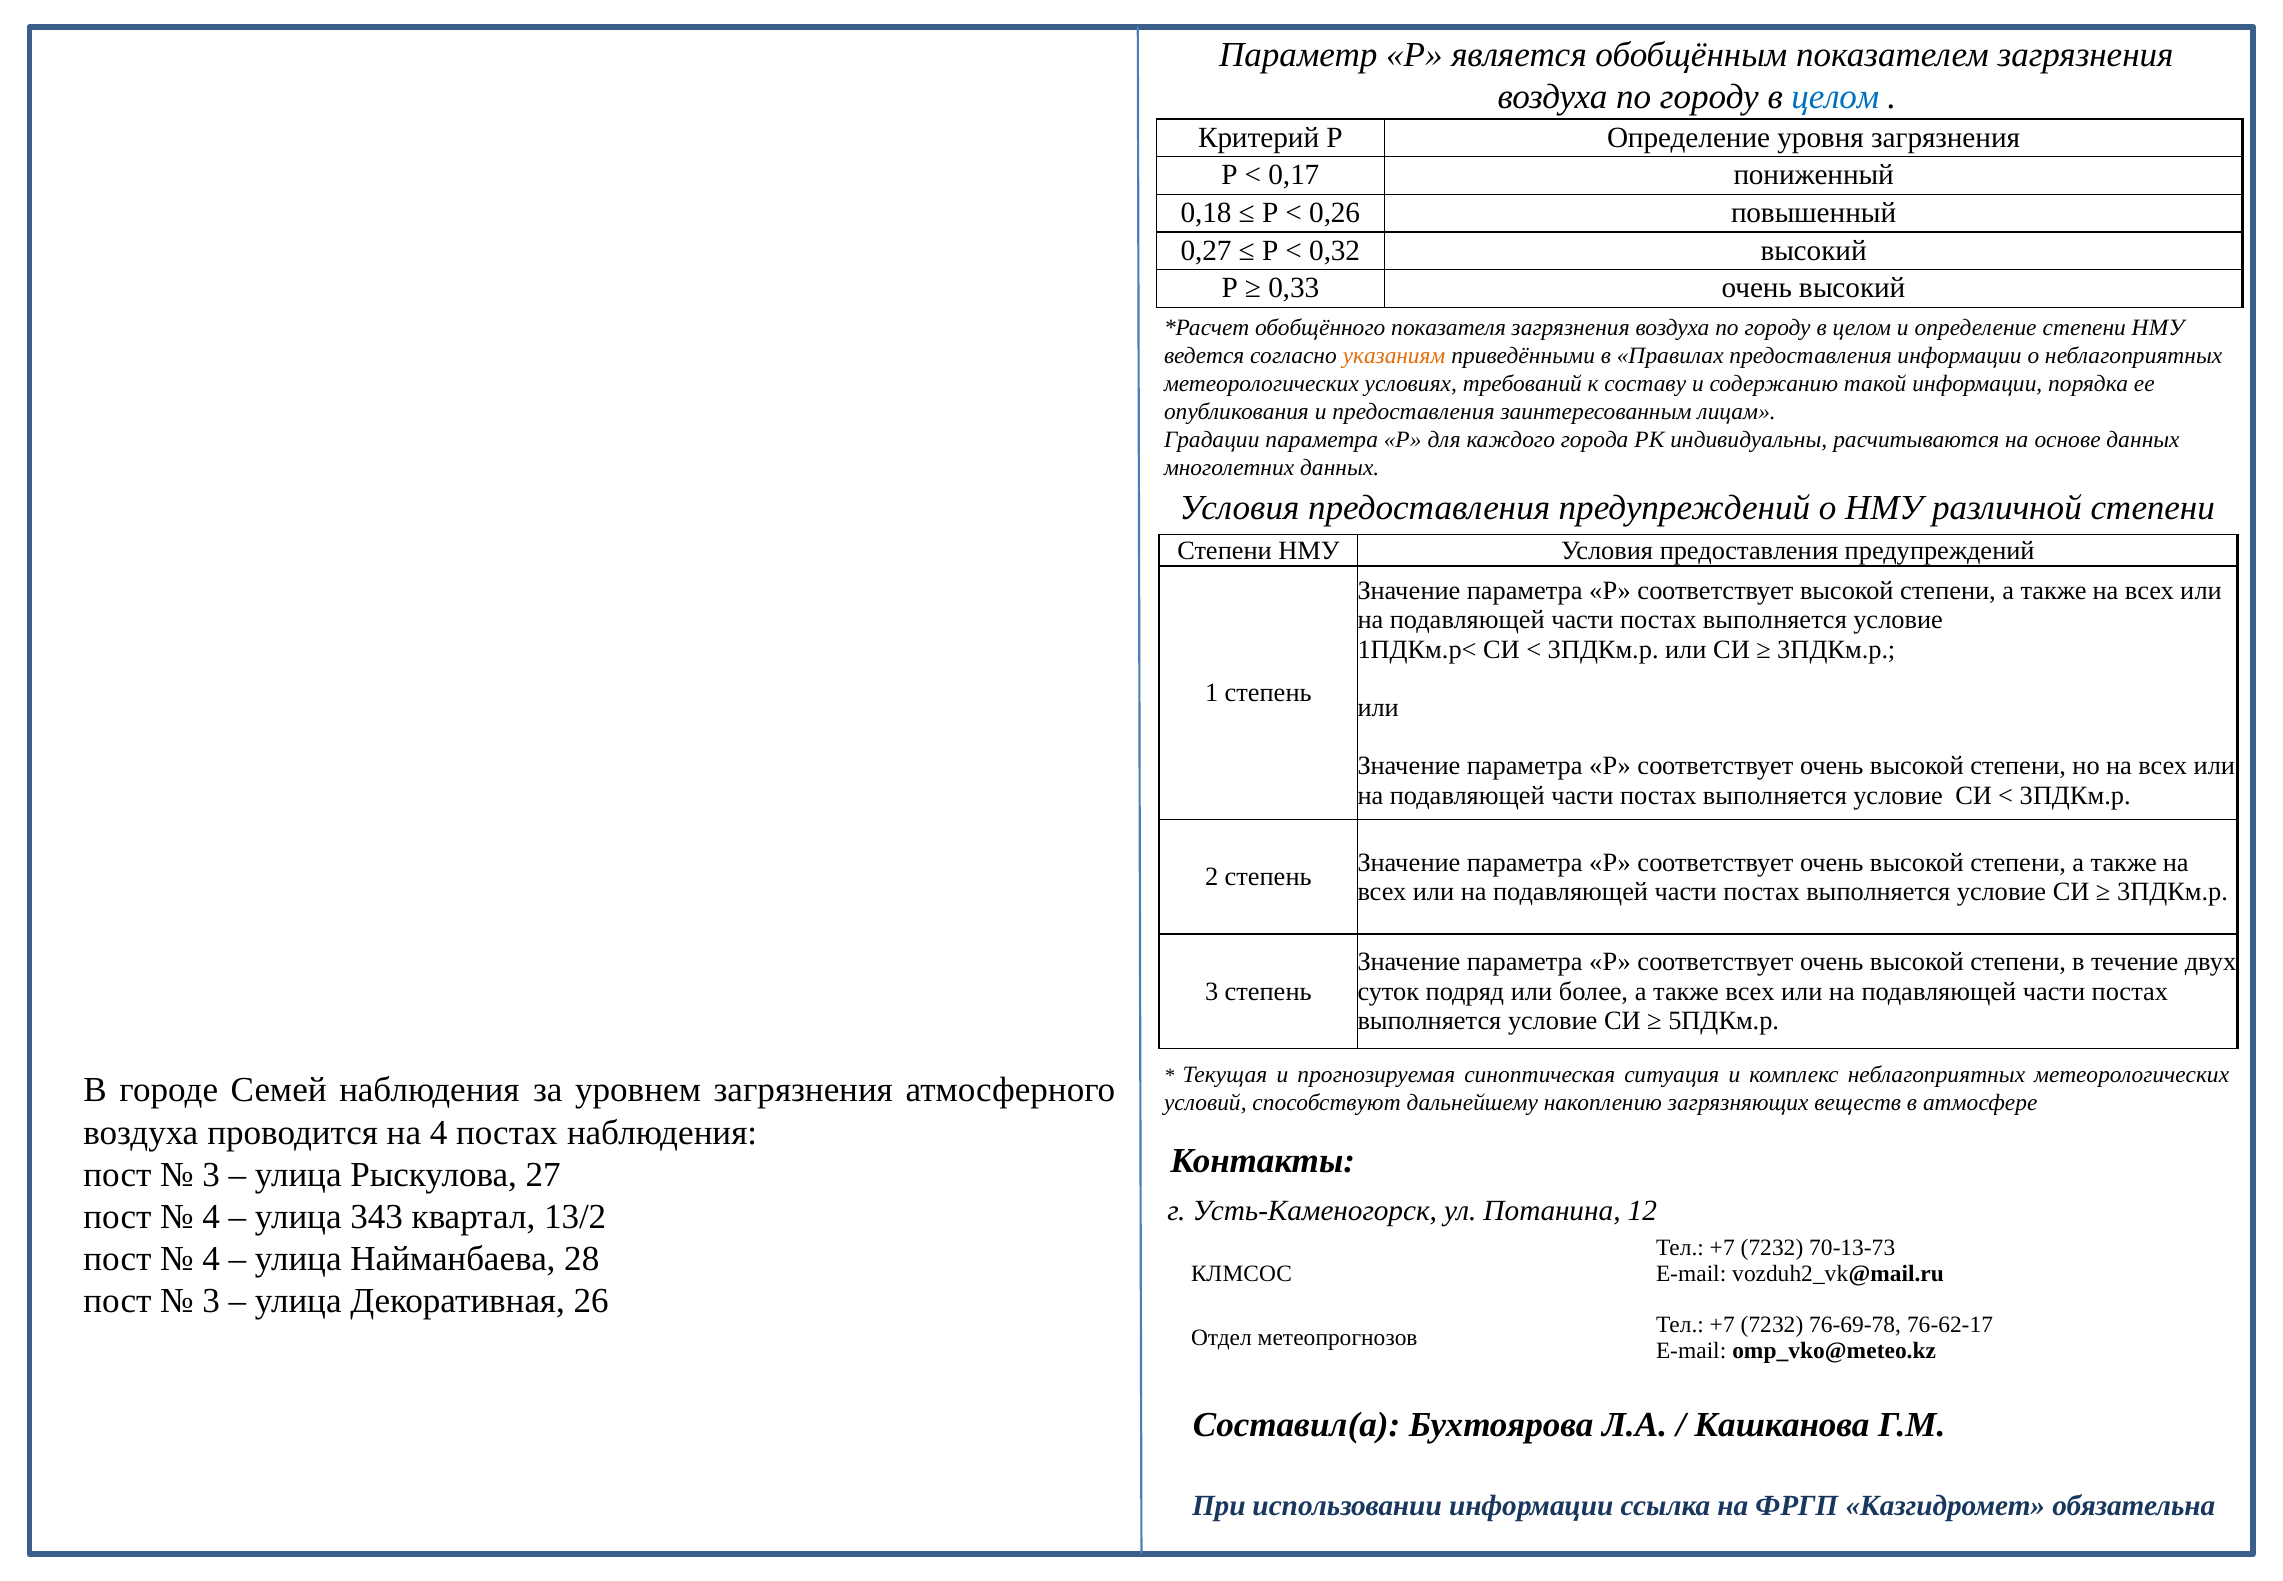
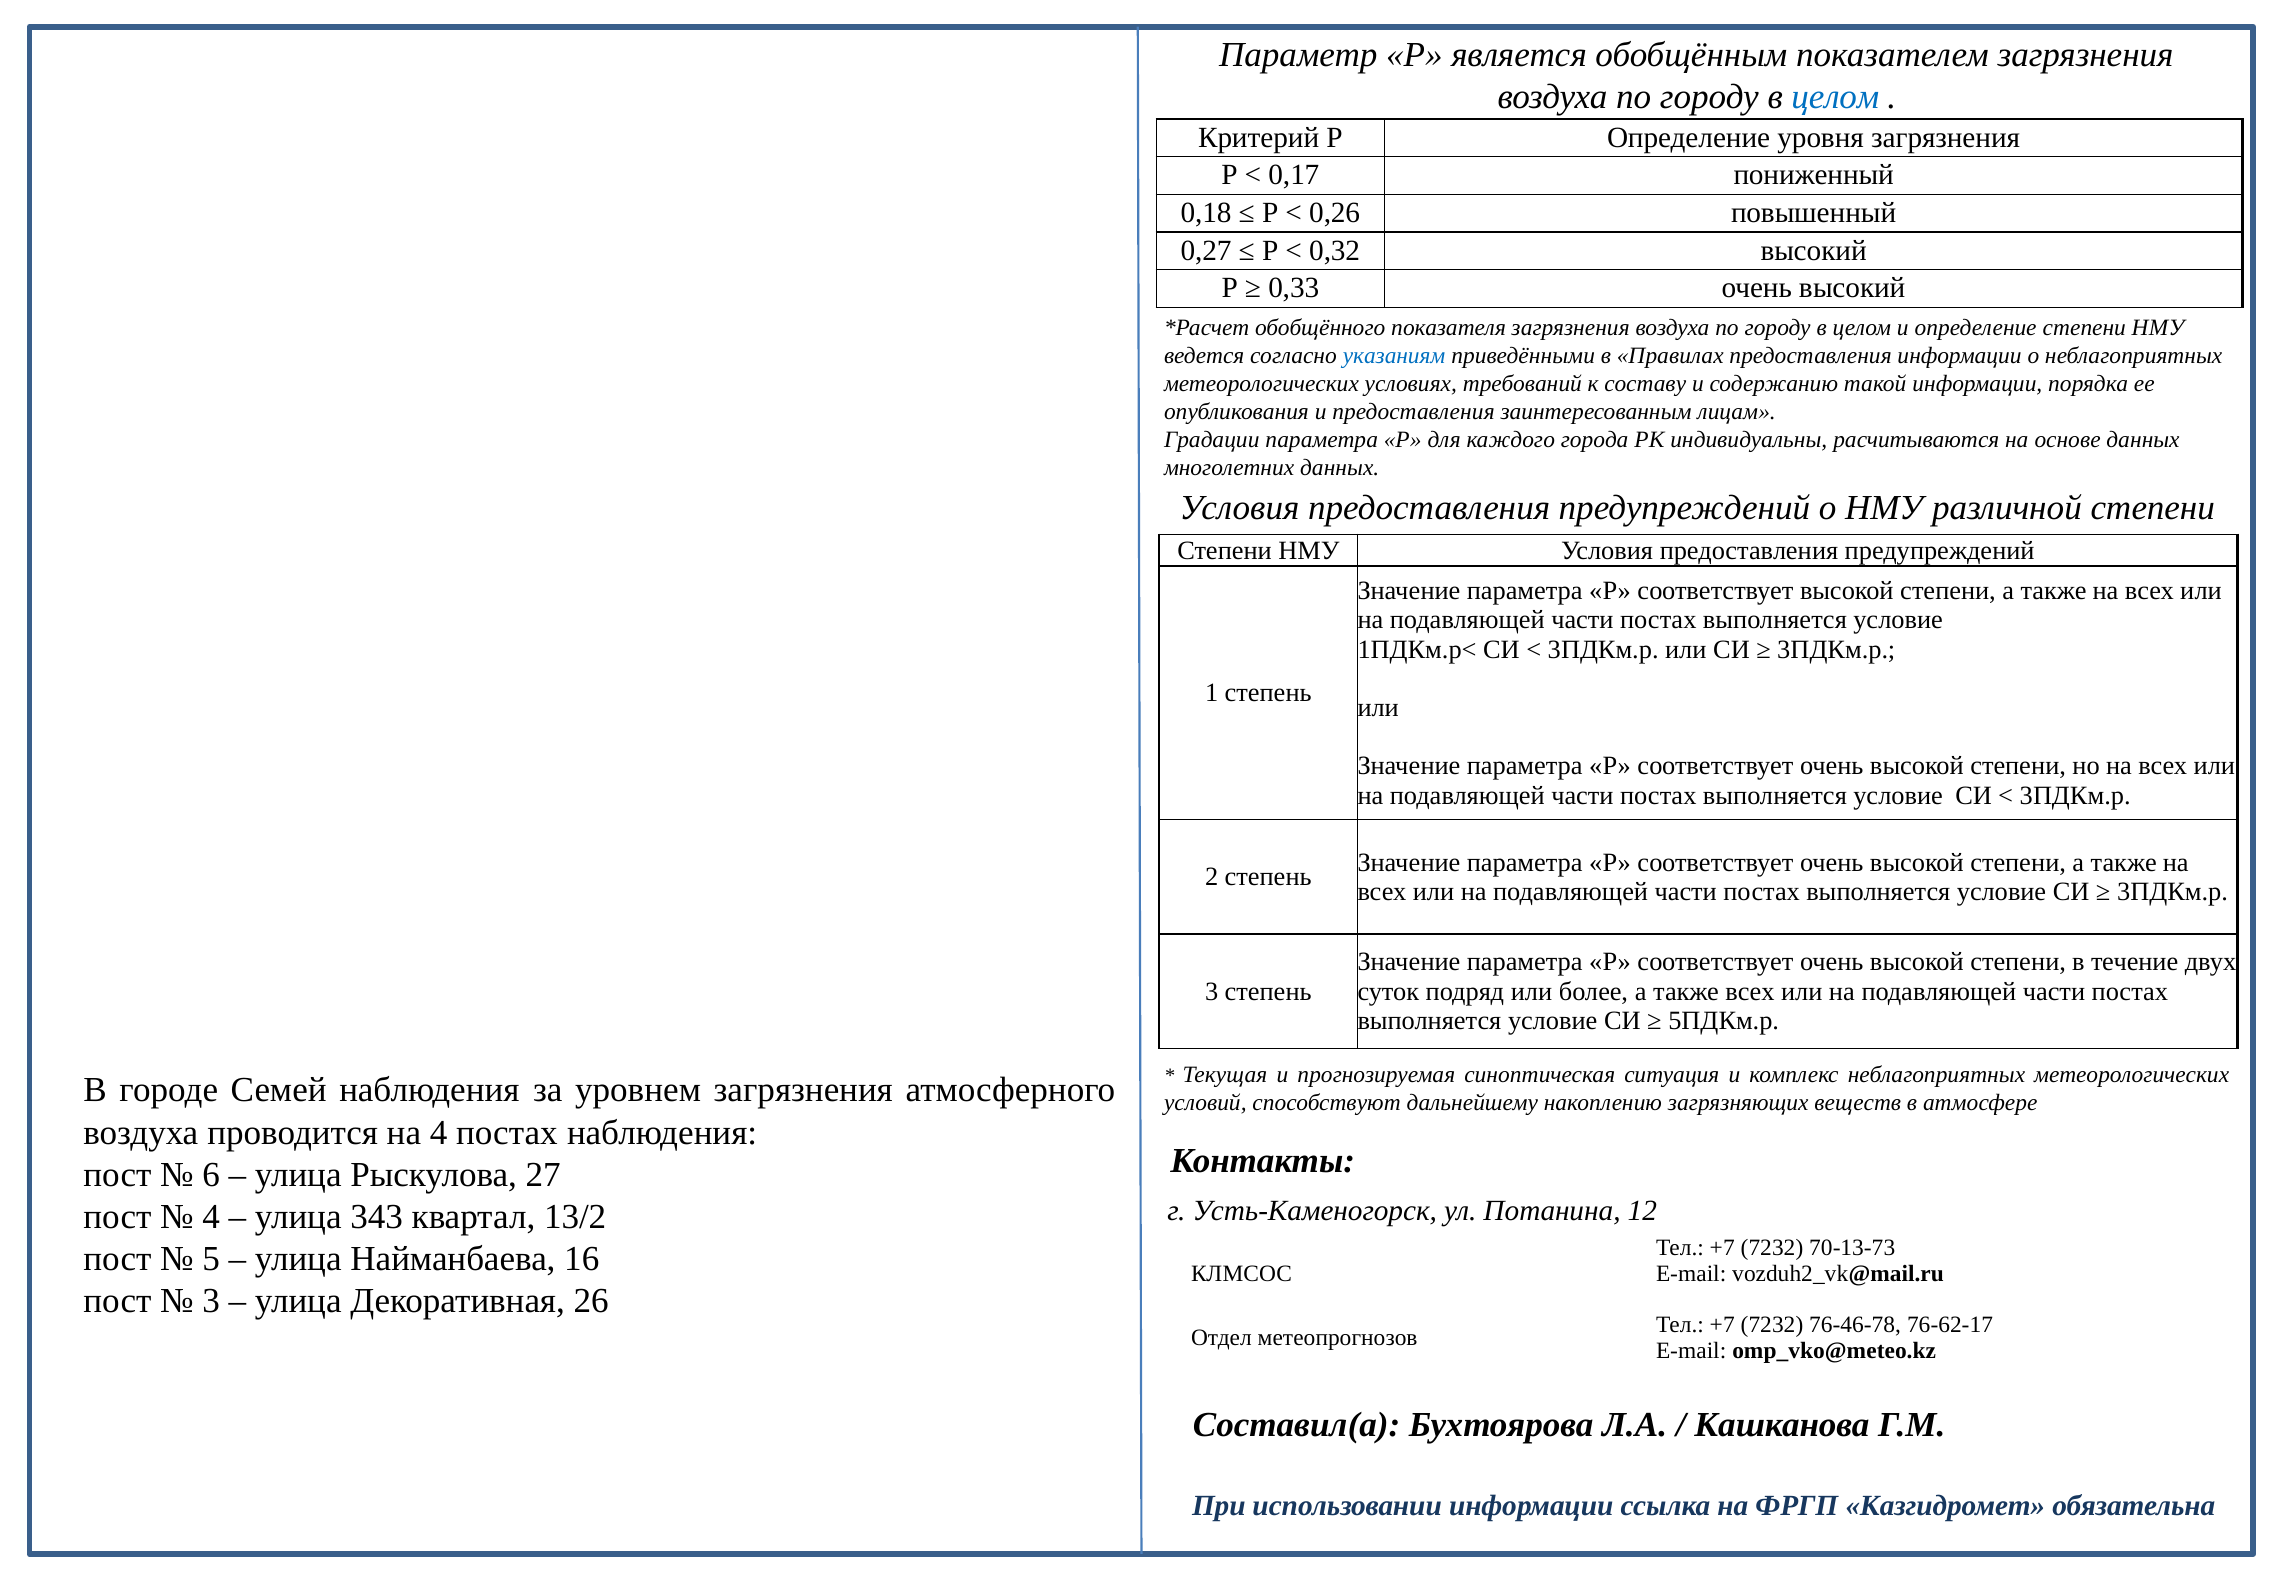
указаниям colour: orange -> blue
3 at (211, 1174): 3 -> 6
4 at (211, 1259): 4 -> 5
28: 28 -> 16
76-69-78: 76-69-78 -> 76-46-78
